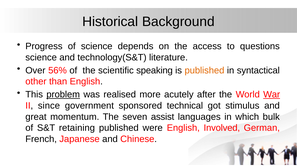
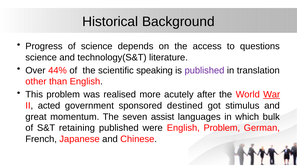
56%: 56% -> 44%
published at (204, 70) colour: orange -> purple
syntactical: syntactical -> translation
problem at (63, 95) underline: present -> none
since: since -> acted
technical: technical -> destined
English Involved: Involved -> Problem
